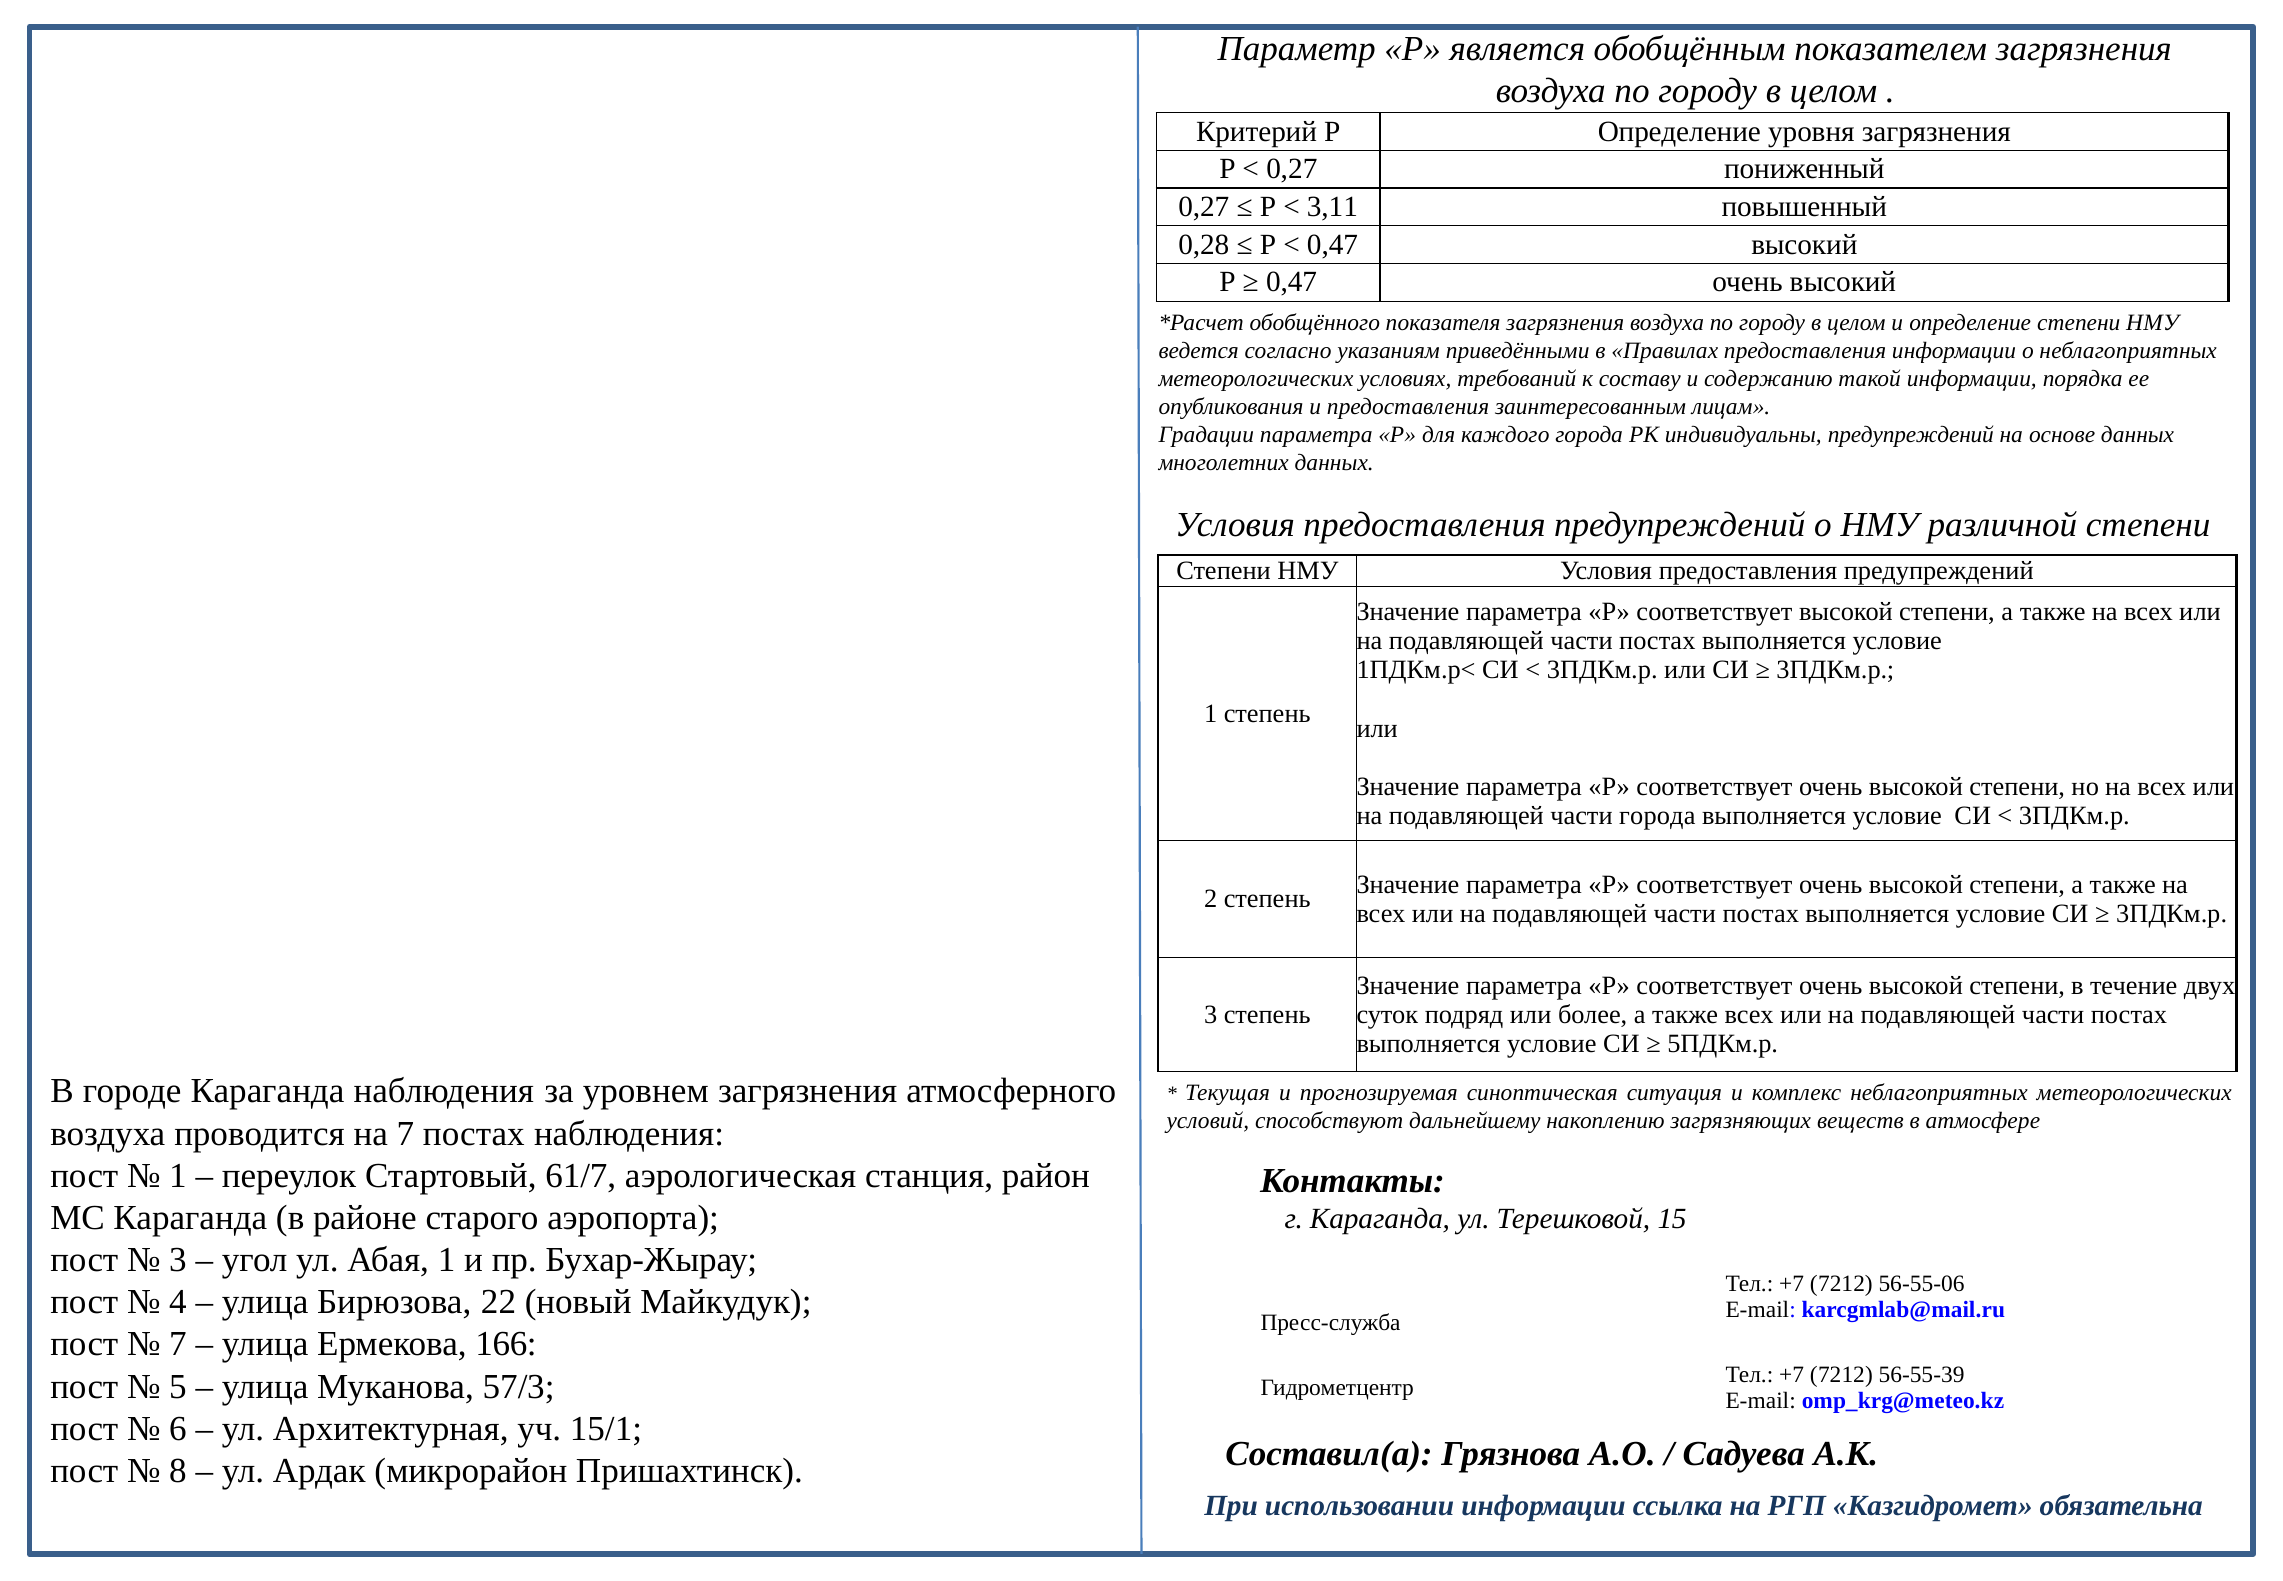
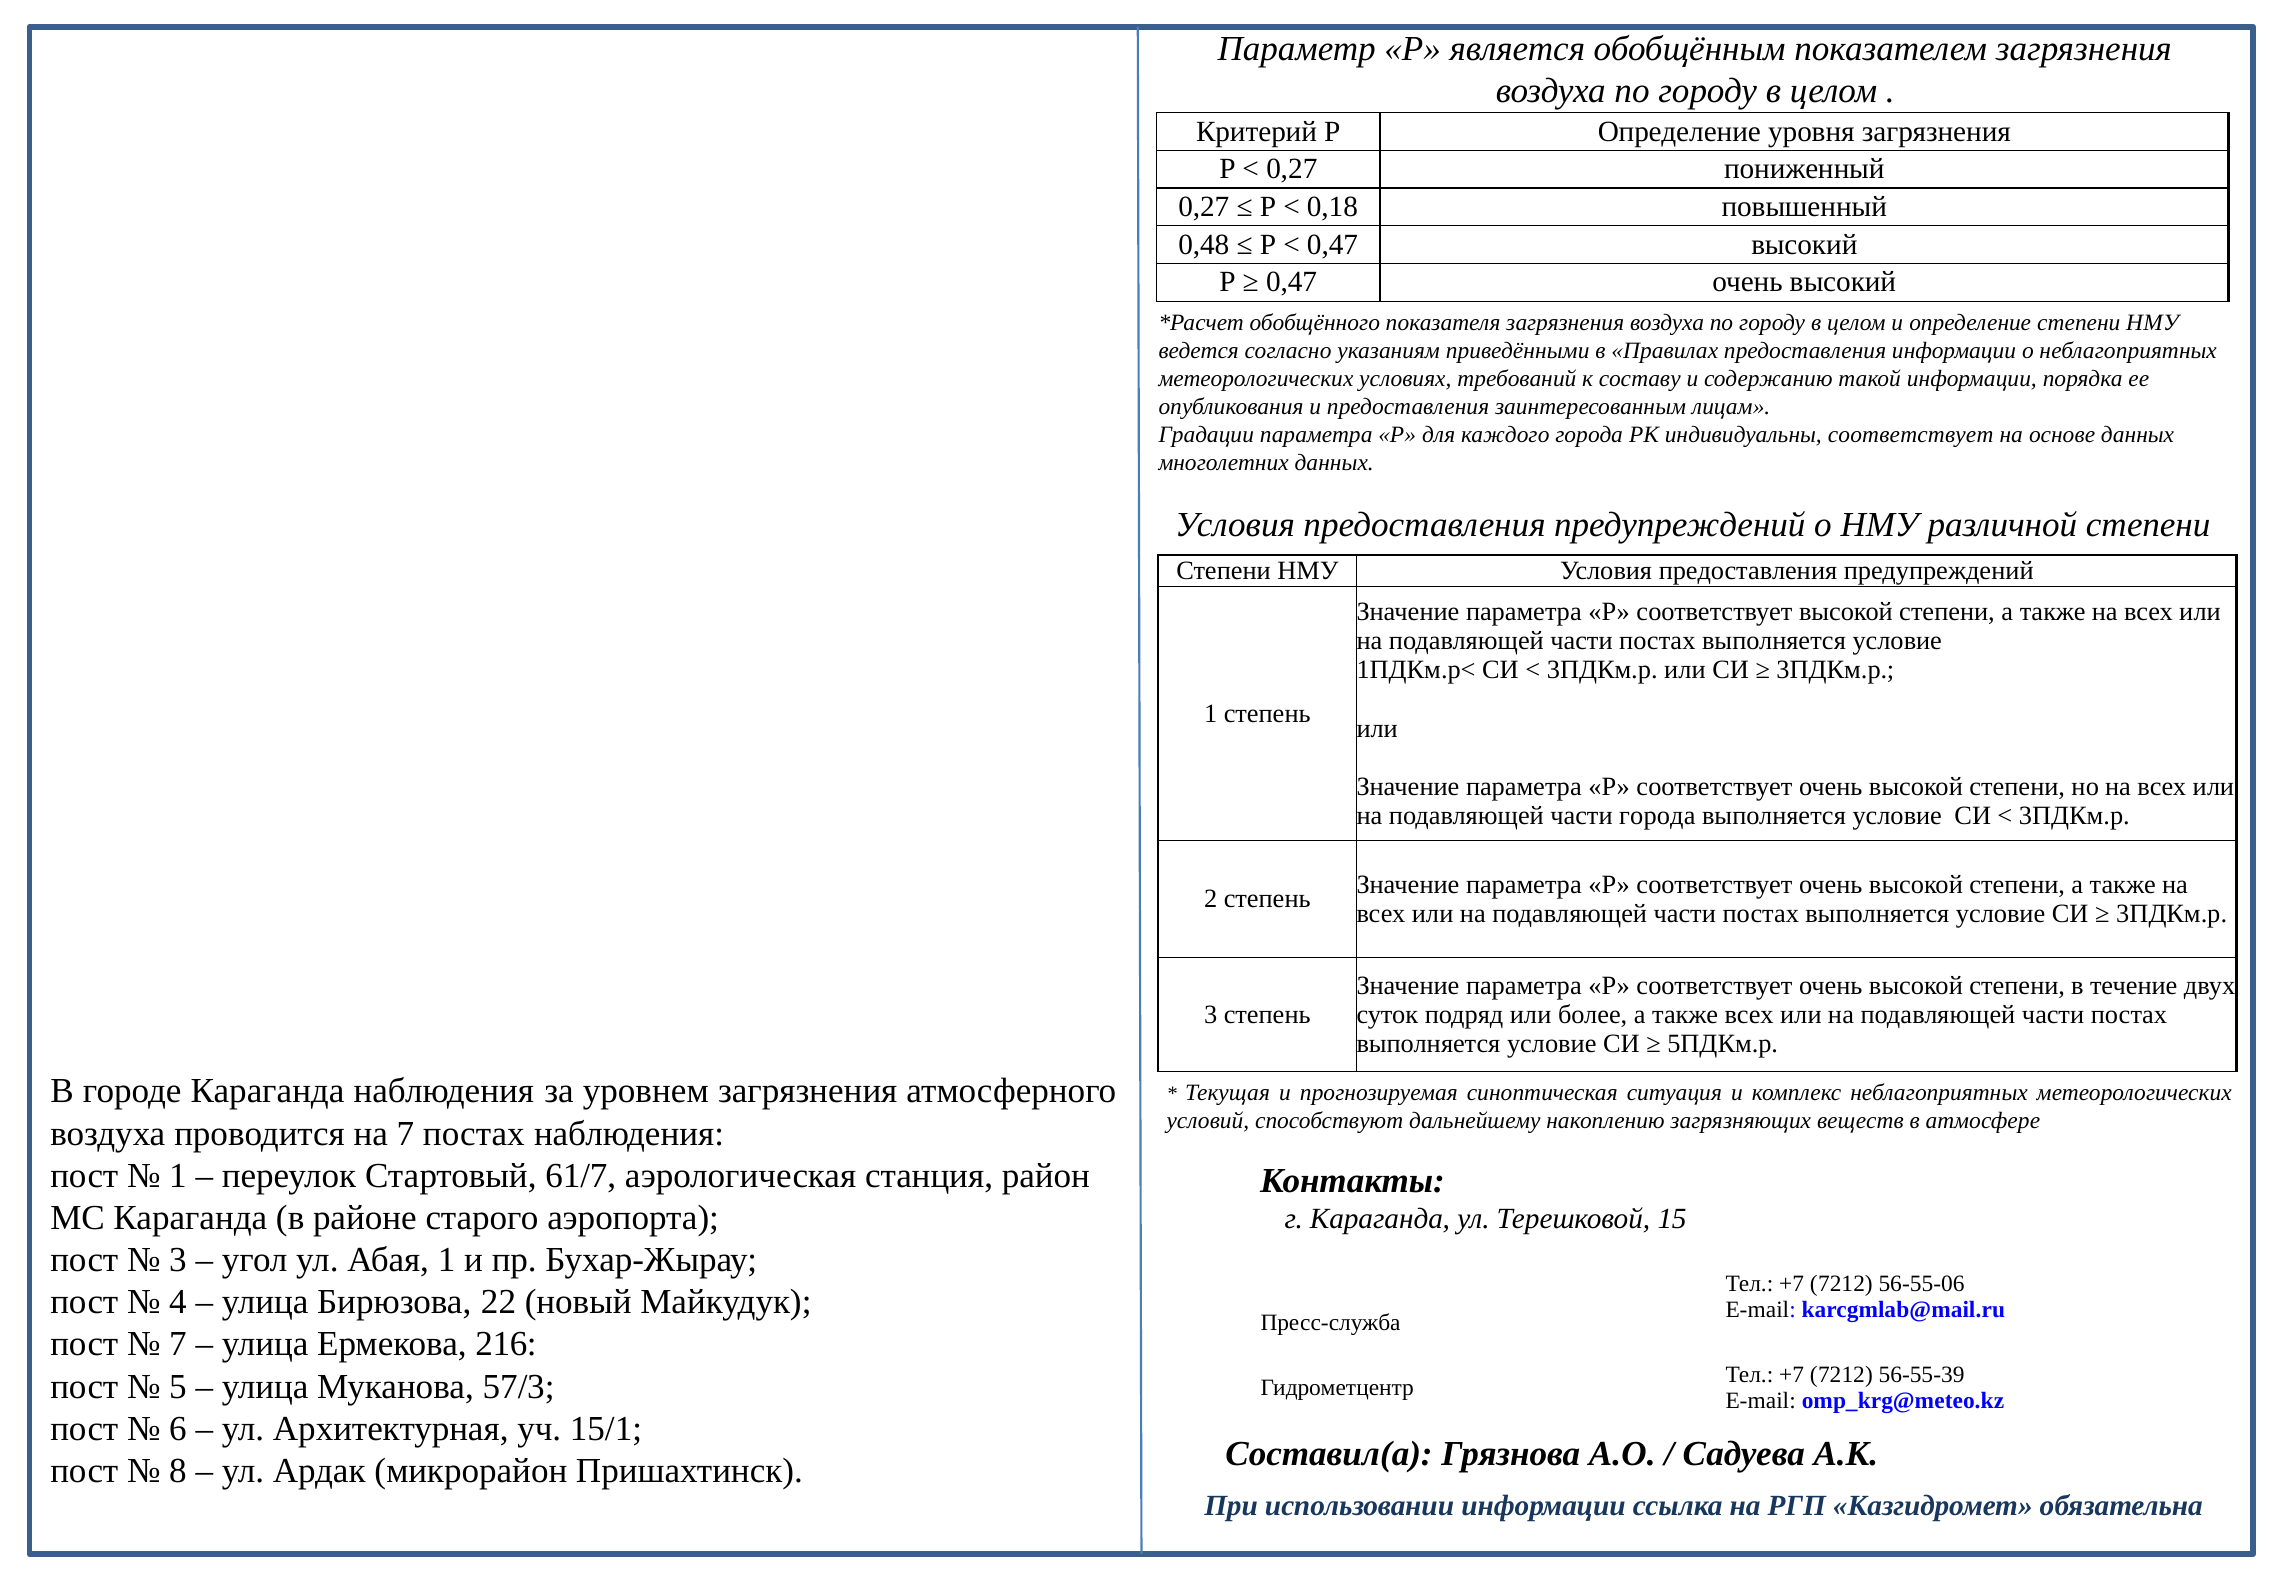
3,11: 3,11 -> 0,18
0,28: 0,28 -> 0,48
индивидуальны предупреждений: предупреждений -> соответствует
166: 166 -> 216
